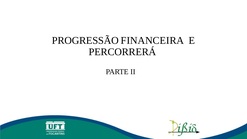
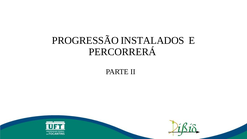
FINANCEIRA: FINANCEIRA -> INSTALADOS
